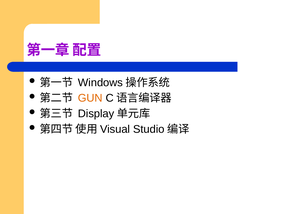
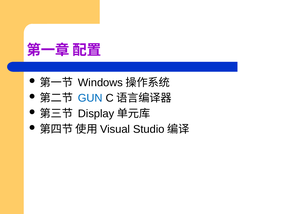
GUN colour: orange -> blue
